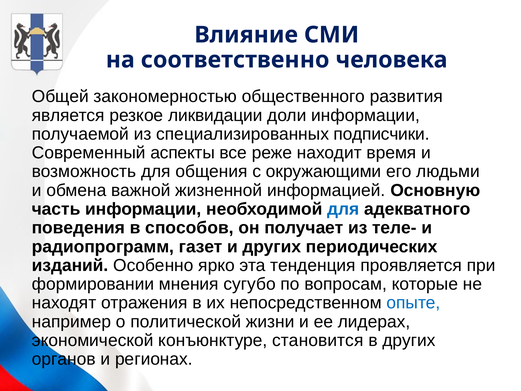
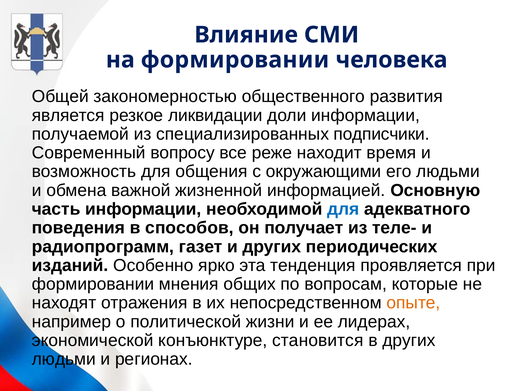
на соответственно: соответственно -> формировании
аспекты: аспекты -> вопросу
сугубо: сугубо -> общих
опыте colour: blue -> orange
органов at (64, 359): органов -> людьми
